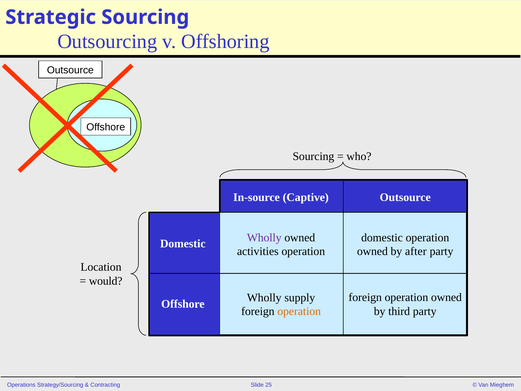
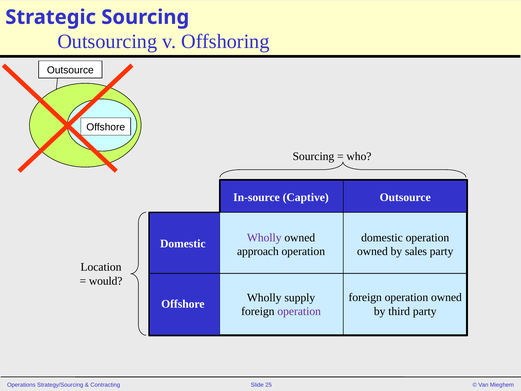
activities: activities -> approach
after: after -> sales
operation at (299, 311) colour: orange -> purple
